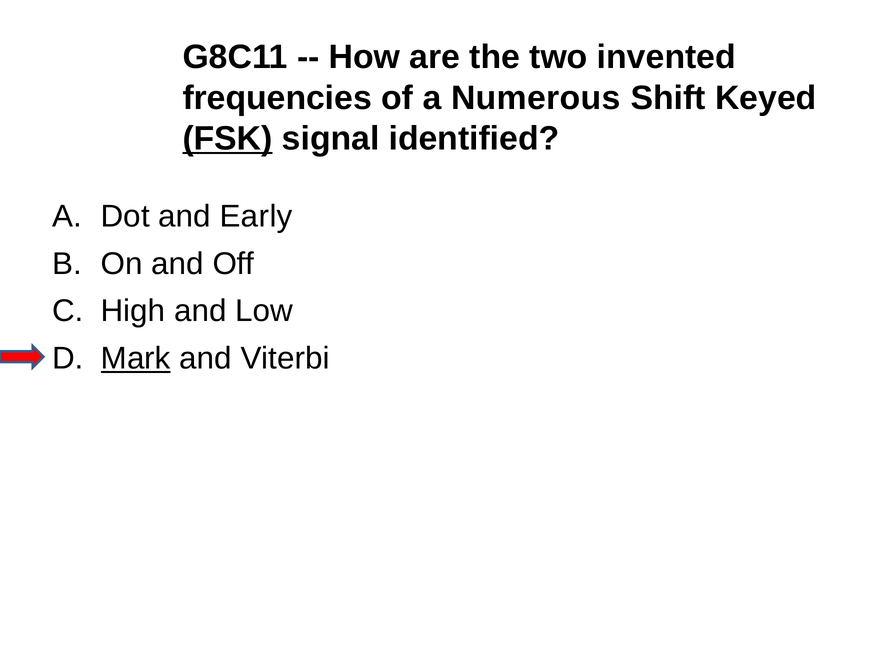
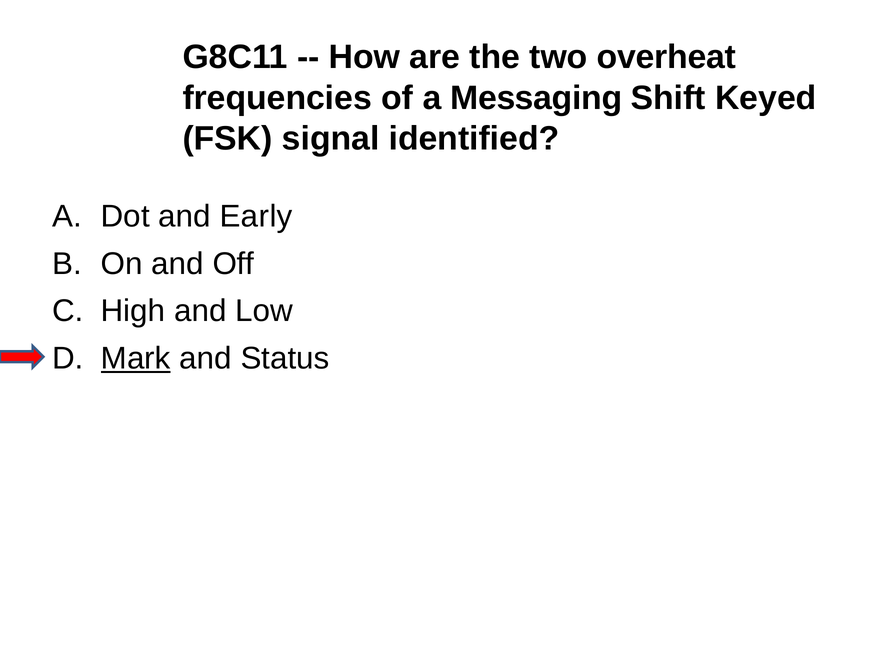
invented: invented -> overheat
Numerous: Numerous -> Messaging
FSK underline: present -> none
Viterbi: Viterbi -> Status
